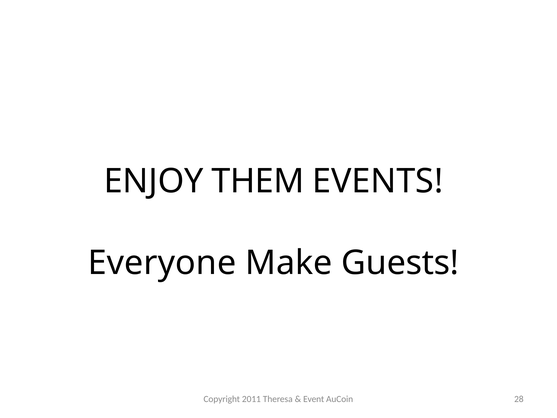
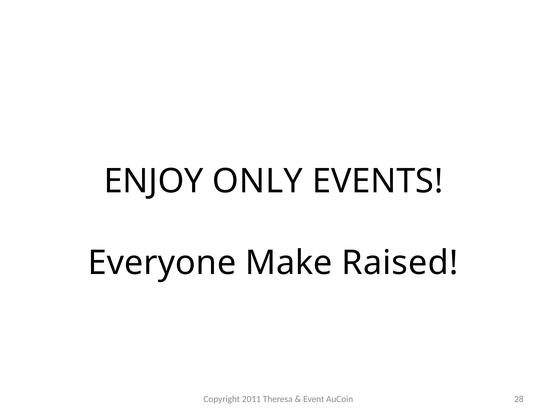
THEM: THEM -> ONLY
Guests: Guests -> Raised
